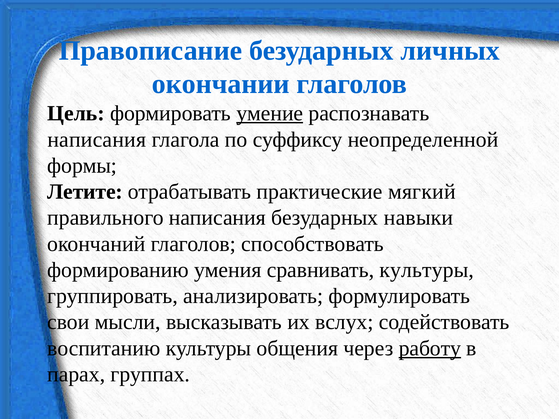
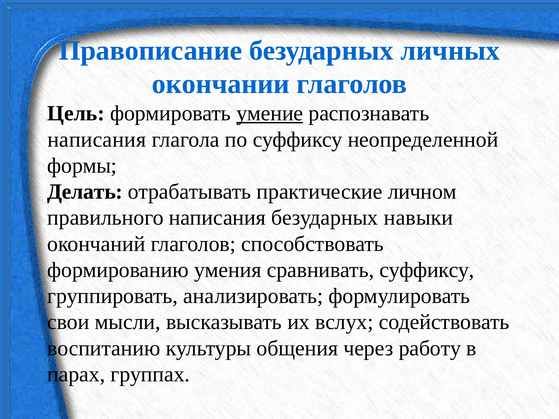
Летите: Летите -> Делать
мягкий: мягкий -> личном
сравнивать культуры: культуры -> суффиксу
работу underline: present -> none
